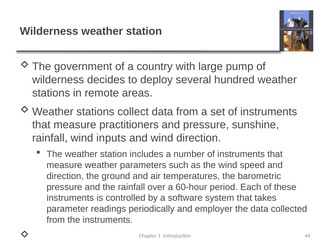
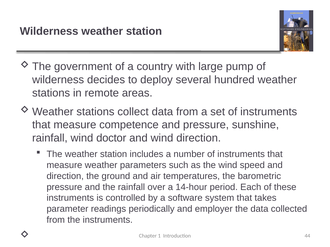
practitioners: practitioners -> competence
inputs: inputs -> doctor
60-hour: 60-hour -> 14-hour
